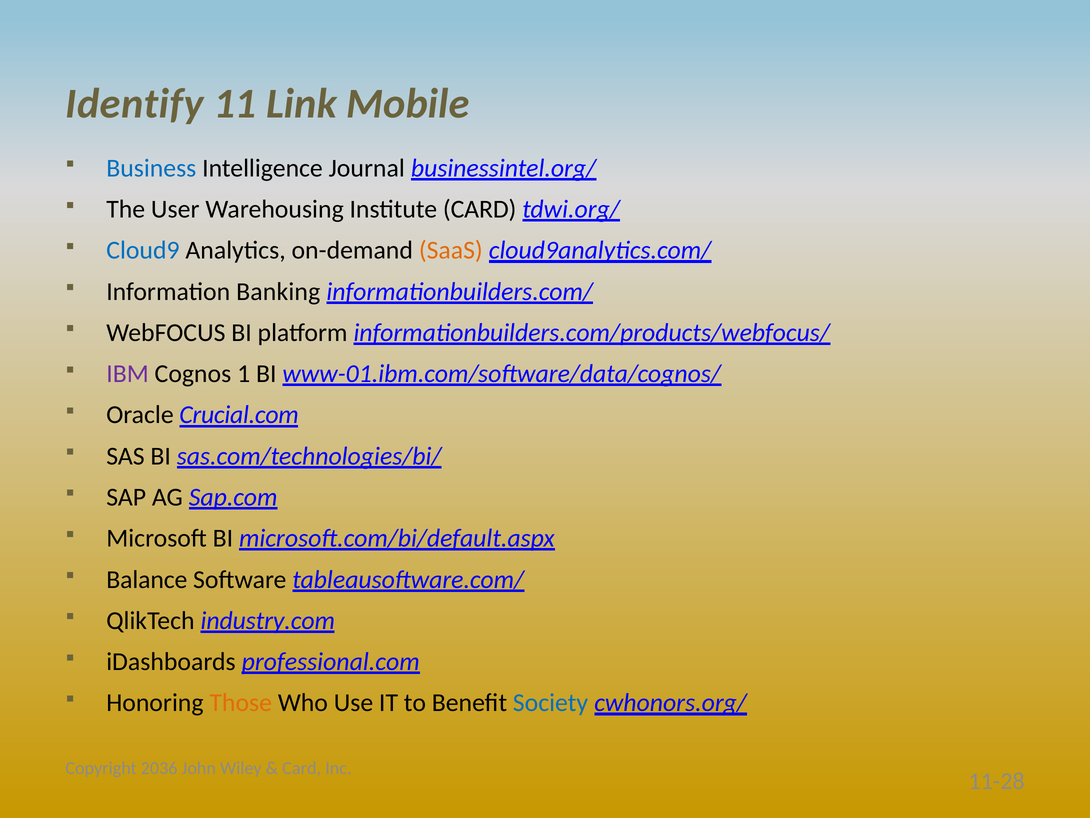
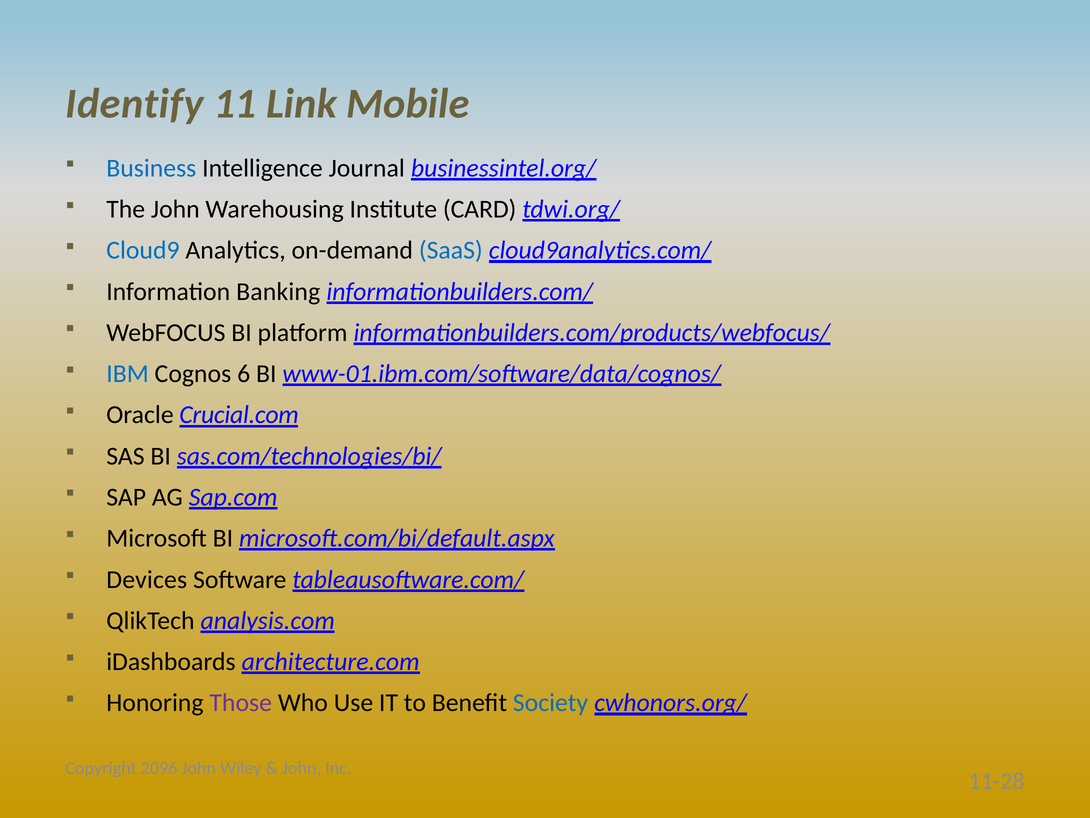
The User: User -> John
SaaS colour: orange -> blue
IBM colour: purple -> blue
1: 1 -> 6
Balance: Balance -> Devices
industry.com: industry.com -> analysis.com
professional.com: professional.com -> architecture.com
Those colour: orange -> purple
2036: 2036 -> 2096
Card at (302, 768): Card -> John
